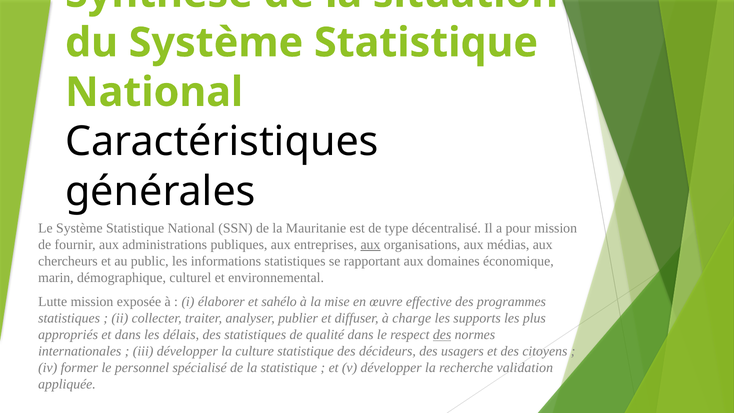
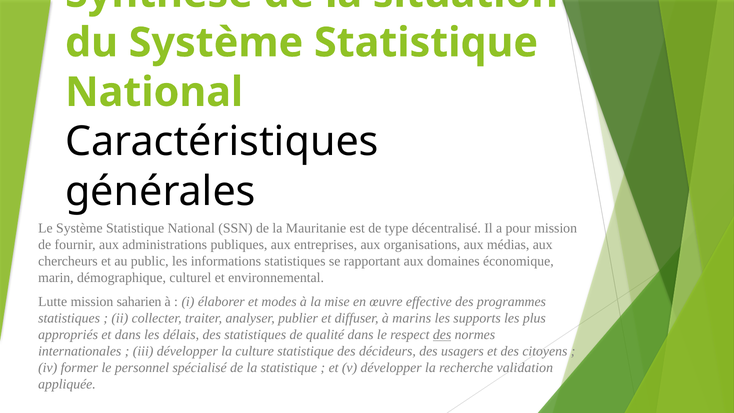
aux at (370, 245) underline: present -> none
exposée: exposée -> saharien
sahélo: sahélo -> modes
charge: charge -> marins
